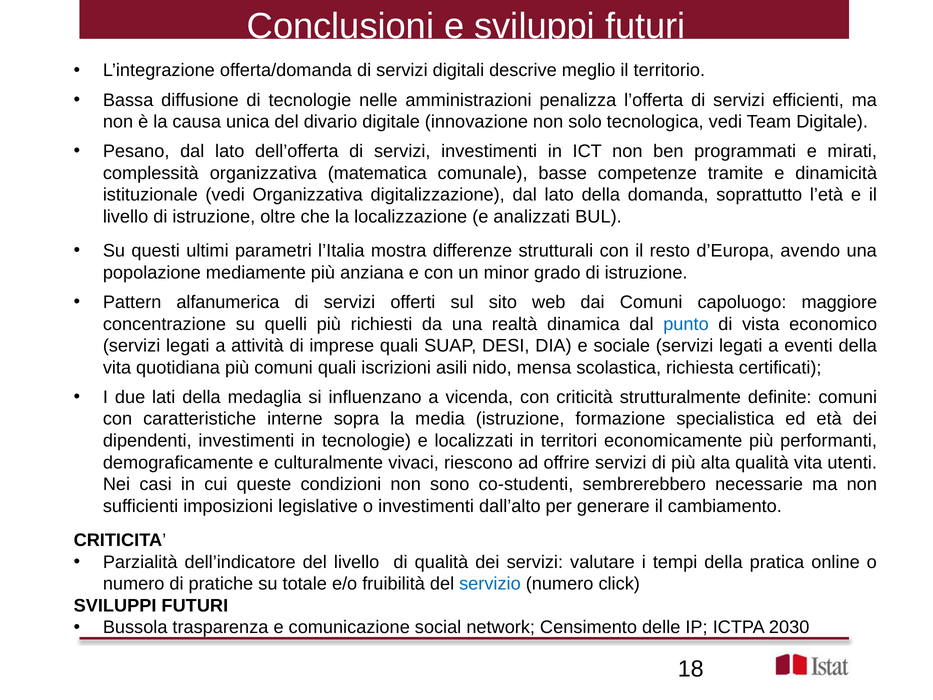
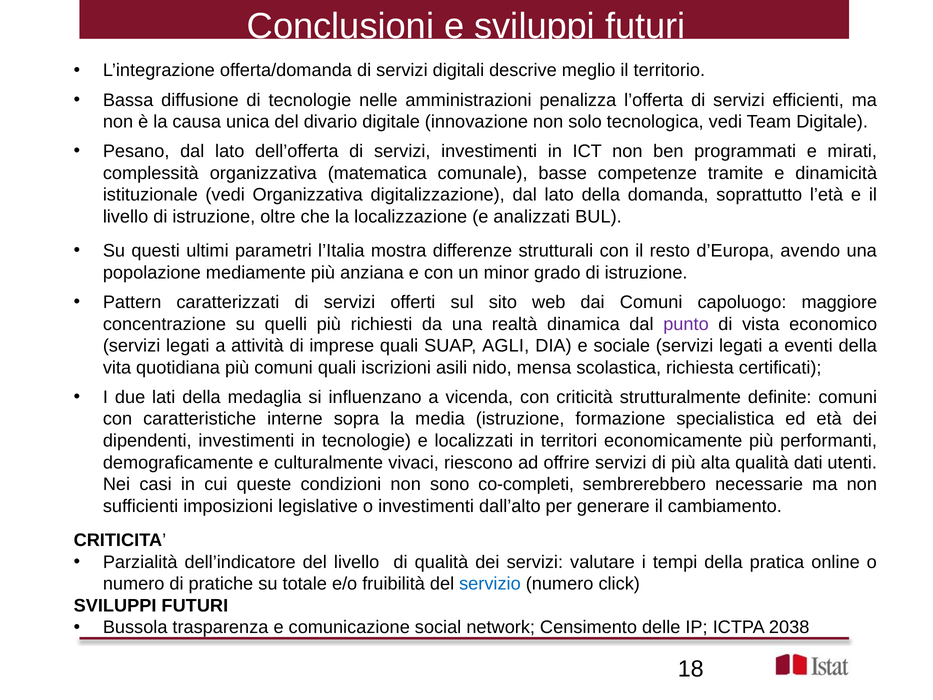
alfanumerica: alfanumerica -> caratterizzati
punto colour: blue -> purple
DESI: DESI -> AGLI
qualità vita: vita -> dati
co-studenti: co-studenti -> co-completi
2030: 2030 -> 2038
